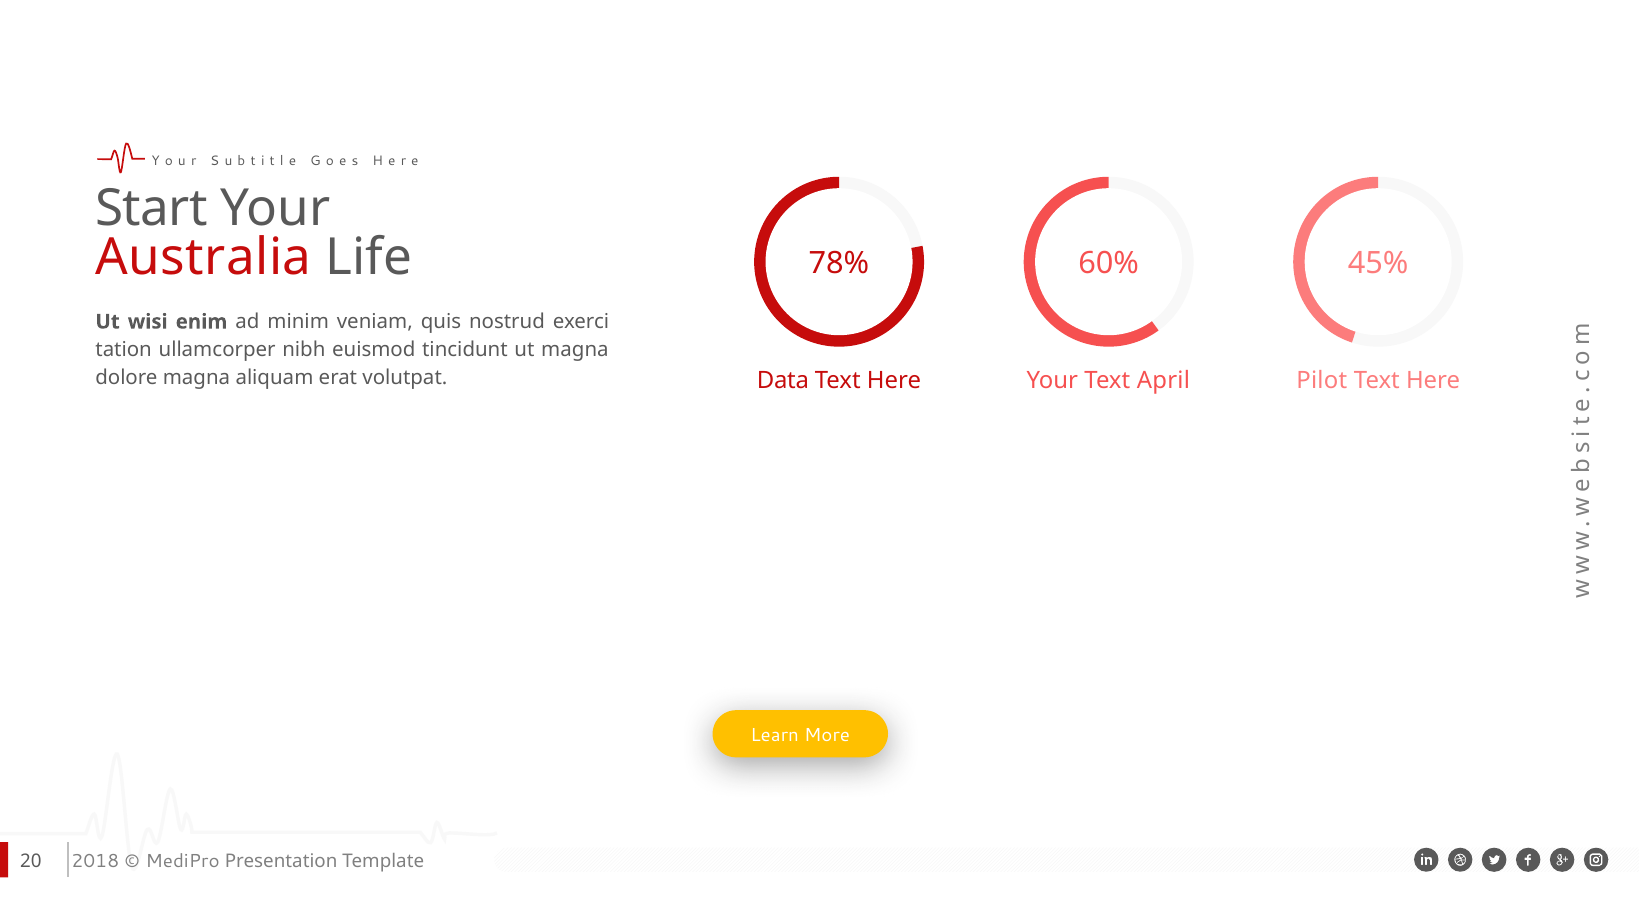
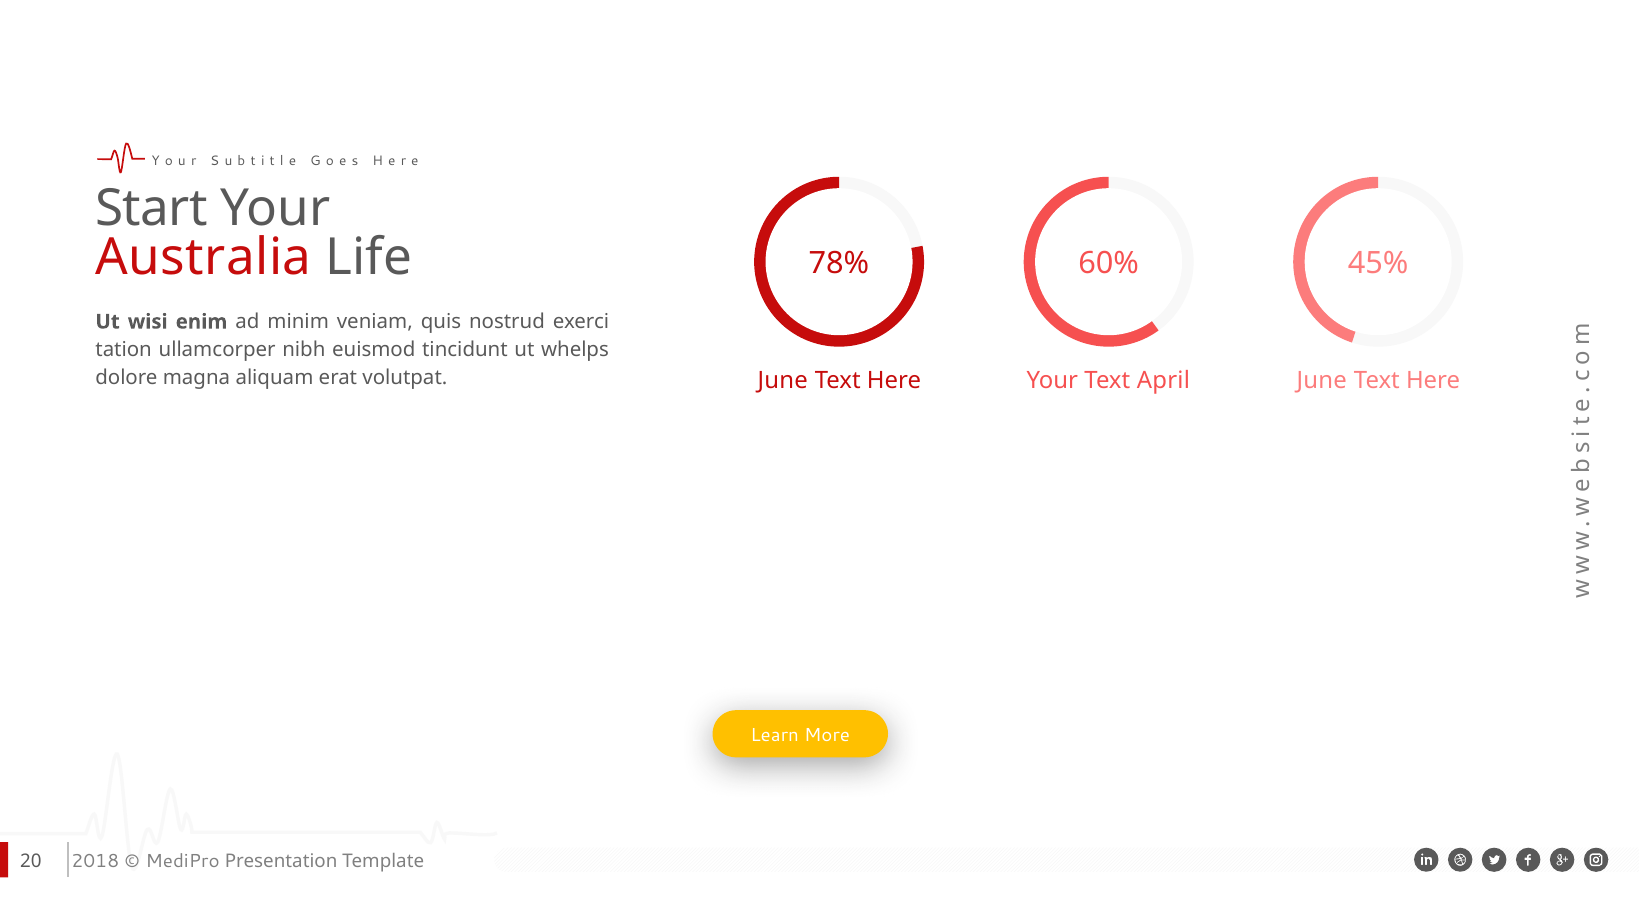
ut magna: magna -> whelps
Data at (783, 381): Data -> June
Pilot at (1322, 381): Pilot -> June
